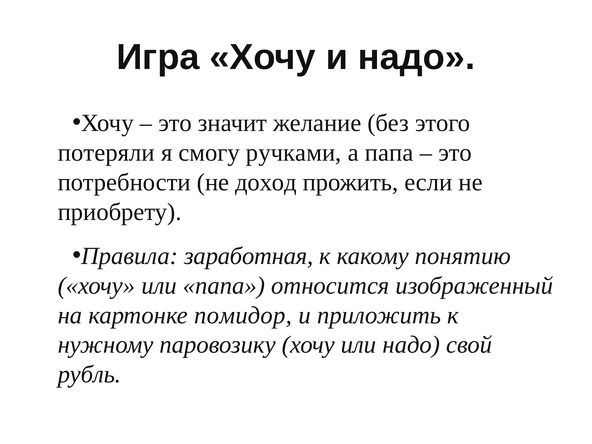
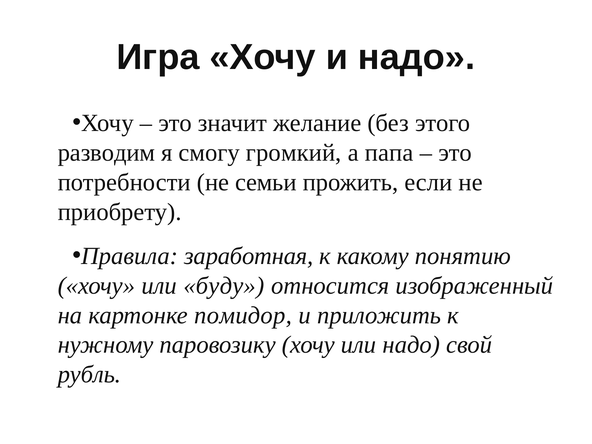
потеряли: потеряли -> разводим
ручками: ручками -> громкий
доход: доход -> семьи
или папа: папа -> буду
